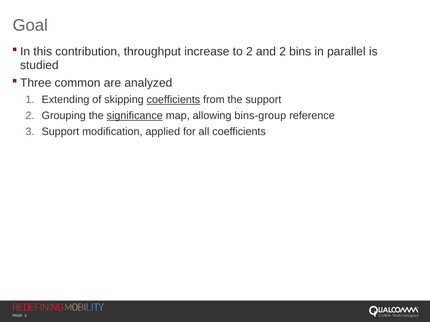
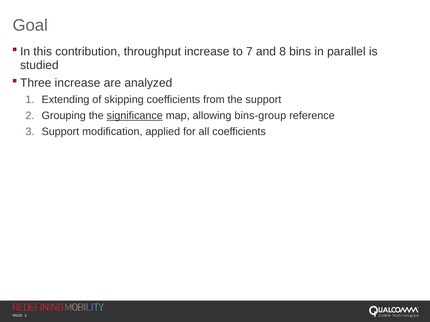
to 2: 2 -> 7
and 2: 2 -> 8
common at (78, 83): common -> increase
coefficients at (173, 100) underline: present -> none
